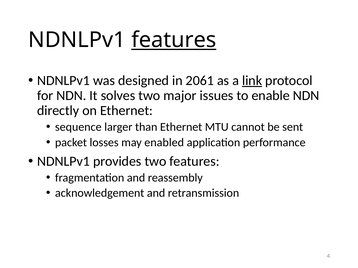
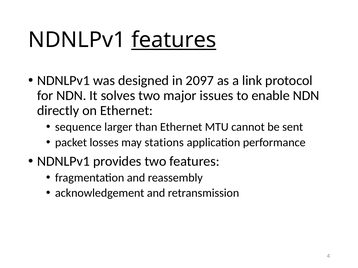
2061: 2061 -> 2097
link underline: present -> none
enabled: enabled -> stations
